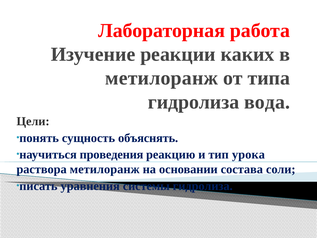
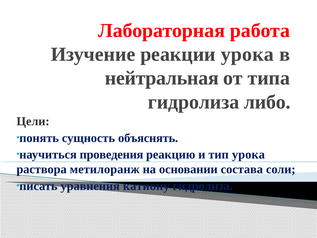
реакции каких: каких -> урока
метилоранж at (162, 78): метилоранж -> нейтральная
вода: вода -> либо
системы: системы -> катиону
